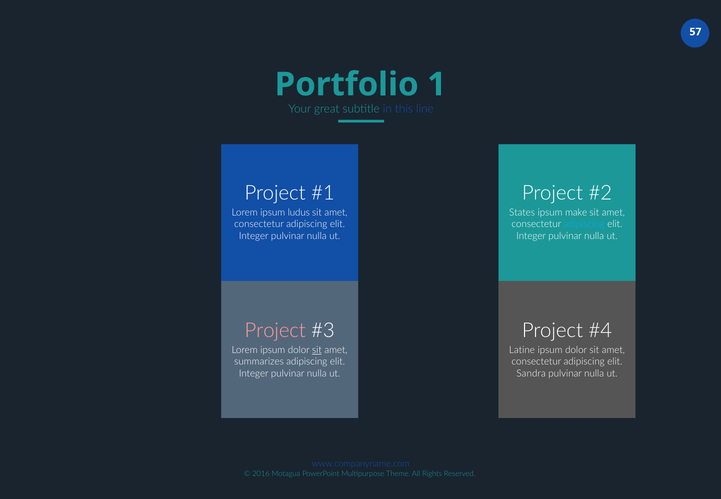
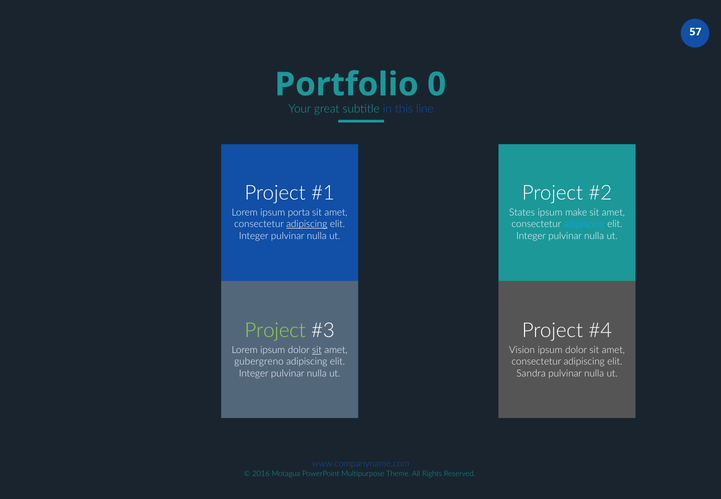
1: 1 -> 0
ludus: ludus -> porta
adipiscing at (307, 224) underline: none -> present
Project at (275, 331) colour: pink -> light green
Latine: Latine -> Vision
summarizes: summarizes -> gubergreno
